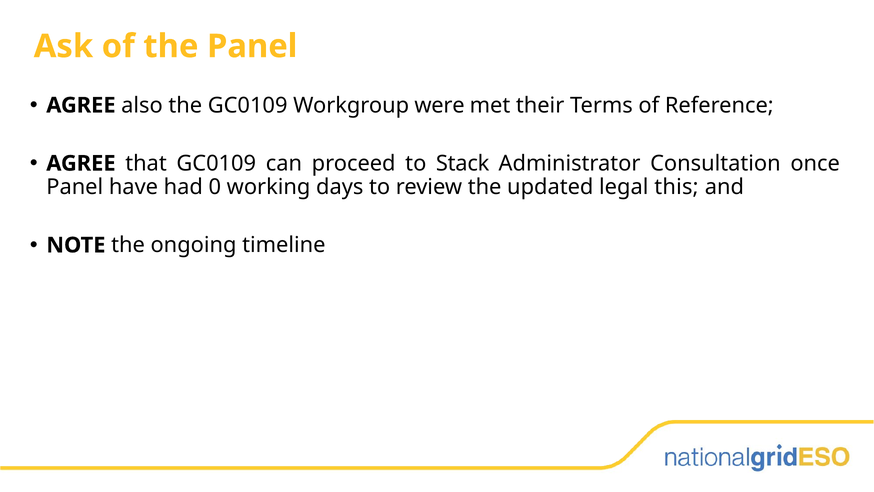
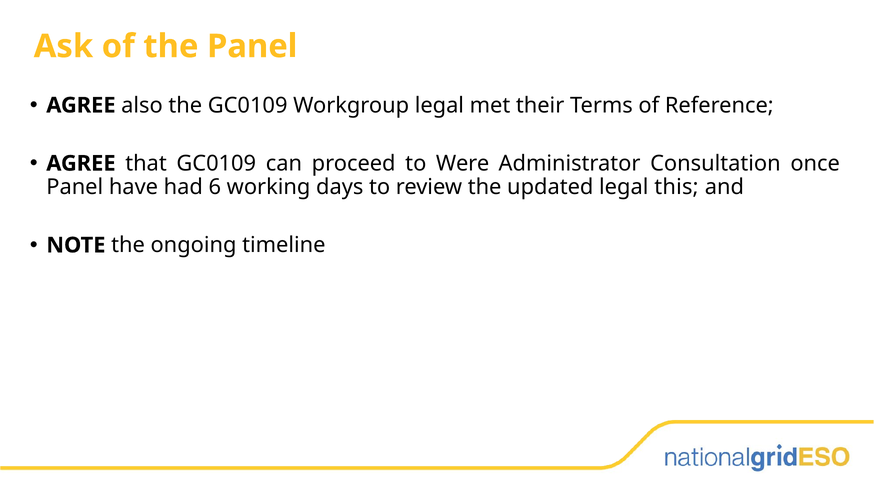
Workgroup were: were -> legal
Stack: Stack -> Were
0: 0 -> 6
